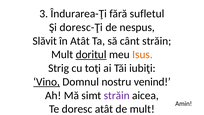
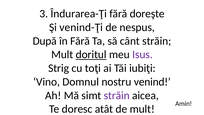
sufletul: sufletul -> doreşte
doresc-Ţi: doresc-Ţi -> venind-Ţi
Slăvit: Slăvit -> După
în Atât: Atât -> Fără
Isus colour: orange -> purple
Vino underline: present -> none
